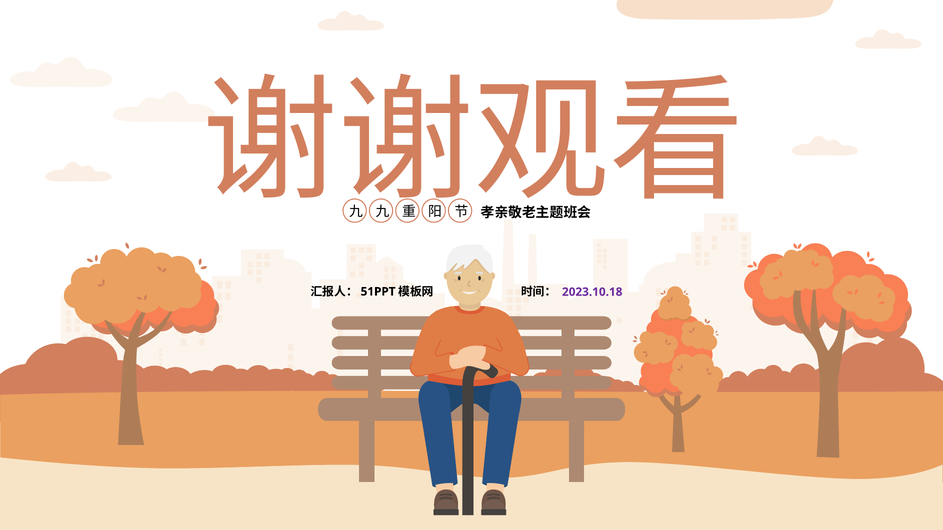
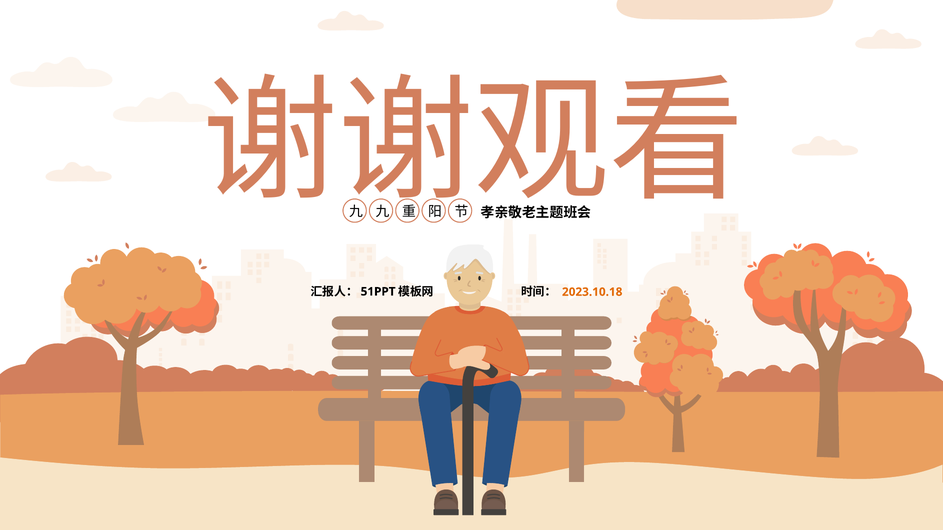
2023.10.18 colour: purple -> orange
